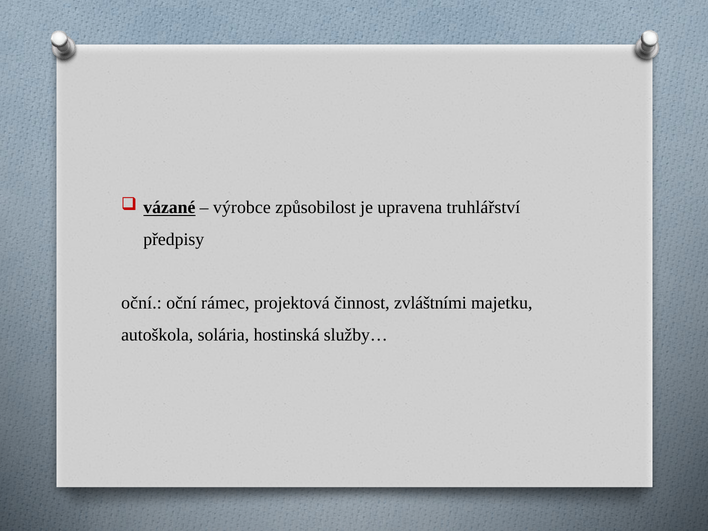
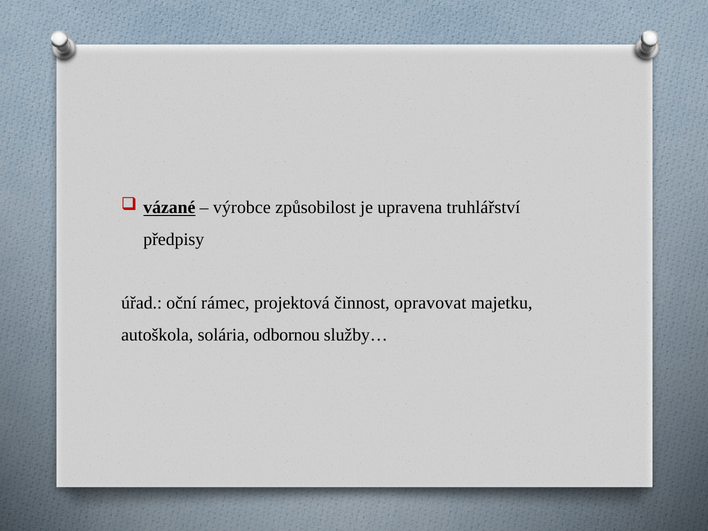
oční at (141, 303): oční -> úřad
zvláštními: zvláštními -> opravovat
hostinská: hostinská -> odbornou
